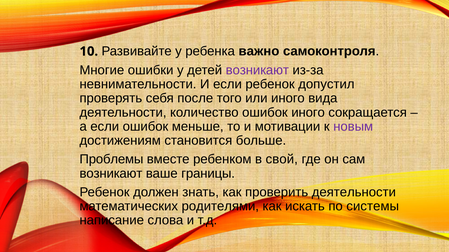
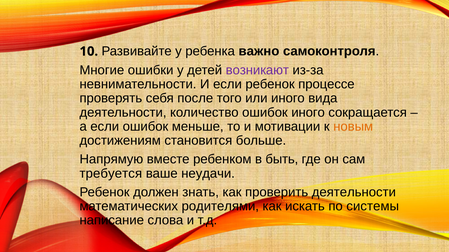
допустил: допустил -> процессе
новым colour: purple -> orange
Проблемы: Проблемы -> Напрямую
свой: свой -> быть
возникают at (111, 174): возникают -> требуется
границы: границы -> неудачи
